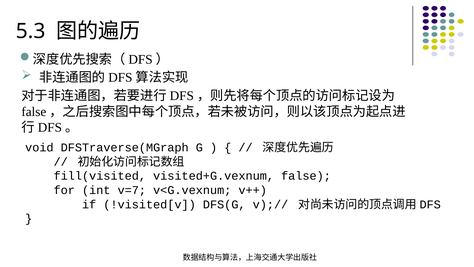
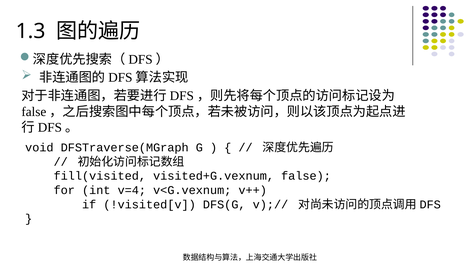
5.3: 5.3 -> 1.3
v=7: v=7 -> v=4
